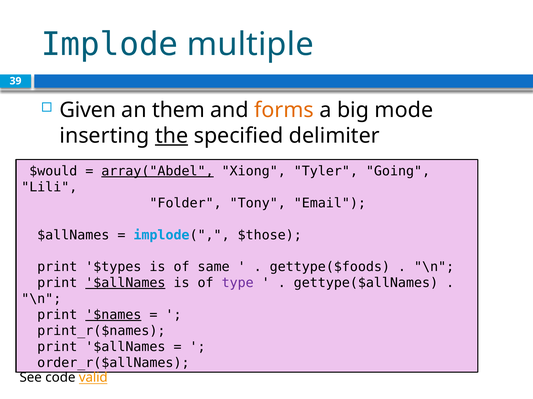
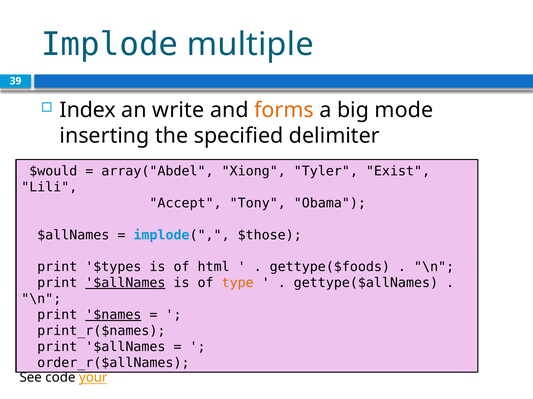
Given: Given -> Index
them: them -> write
the underline: present -> none
array("Abdel underline: present -> none
Going: Going -> Exist
Folder: Folder -> Accept
Email: Email -> Obama
same: same -> html
type colour: purple -> orange
valid: valid -> your
